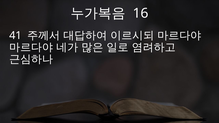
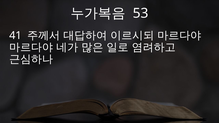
16: 16 -> 53
